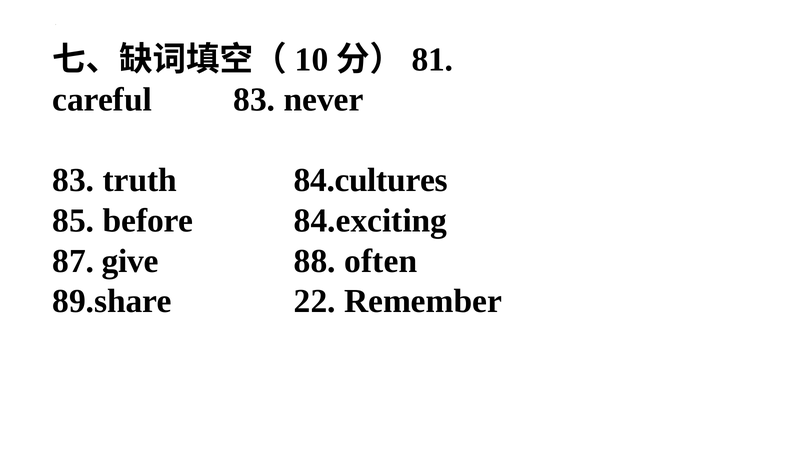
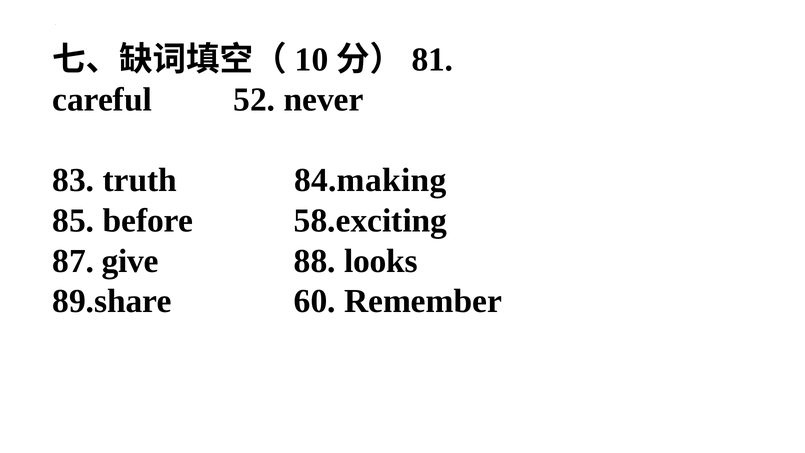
careful 83: 83 -> 52
84.cultures: 84.cultures -> 84.making
84.exciting: 84.exciting -> 58.exciting
often: often -> looks
22: 22 -> 60
